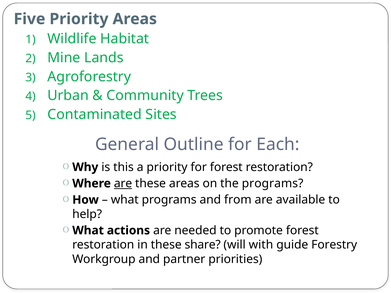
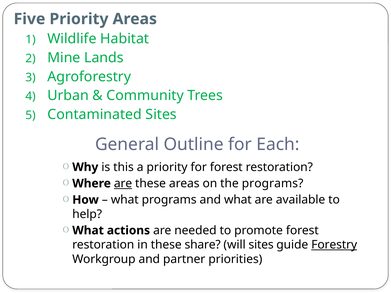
and from: from -> what
will with: with -> sites
Forestry underline: none -> present
